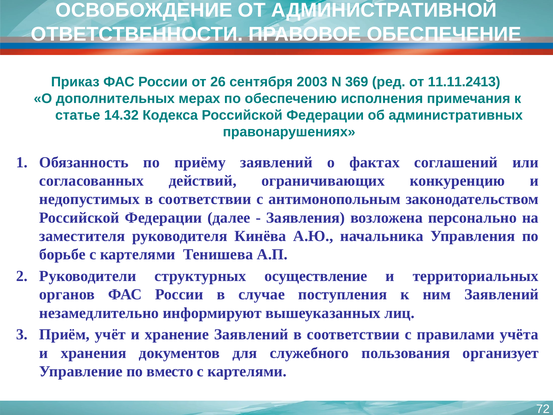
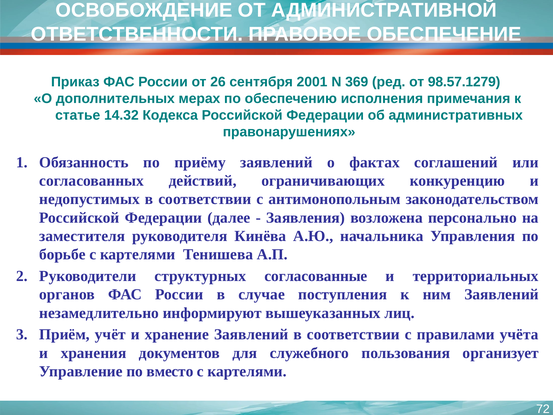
2003: 2003 -> 2001
11.11.2413: 11.11.2413 -> 98.57.1279
осуществление: осуществление -> согласованные
